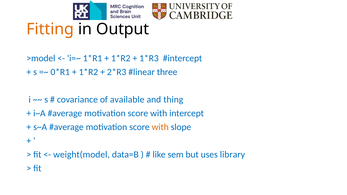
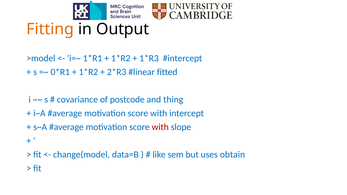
three: three -> fitted
available: available -> postcode
with at (160, 127) colour: orange -> red
weight(model: weight(model -> change(model
library: library -> obtain
